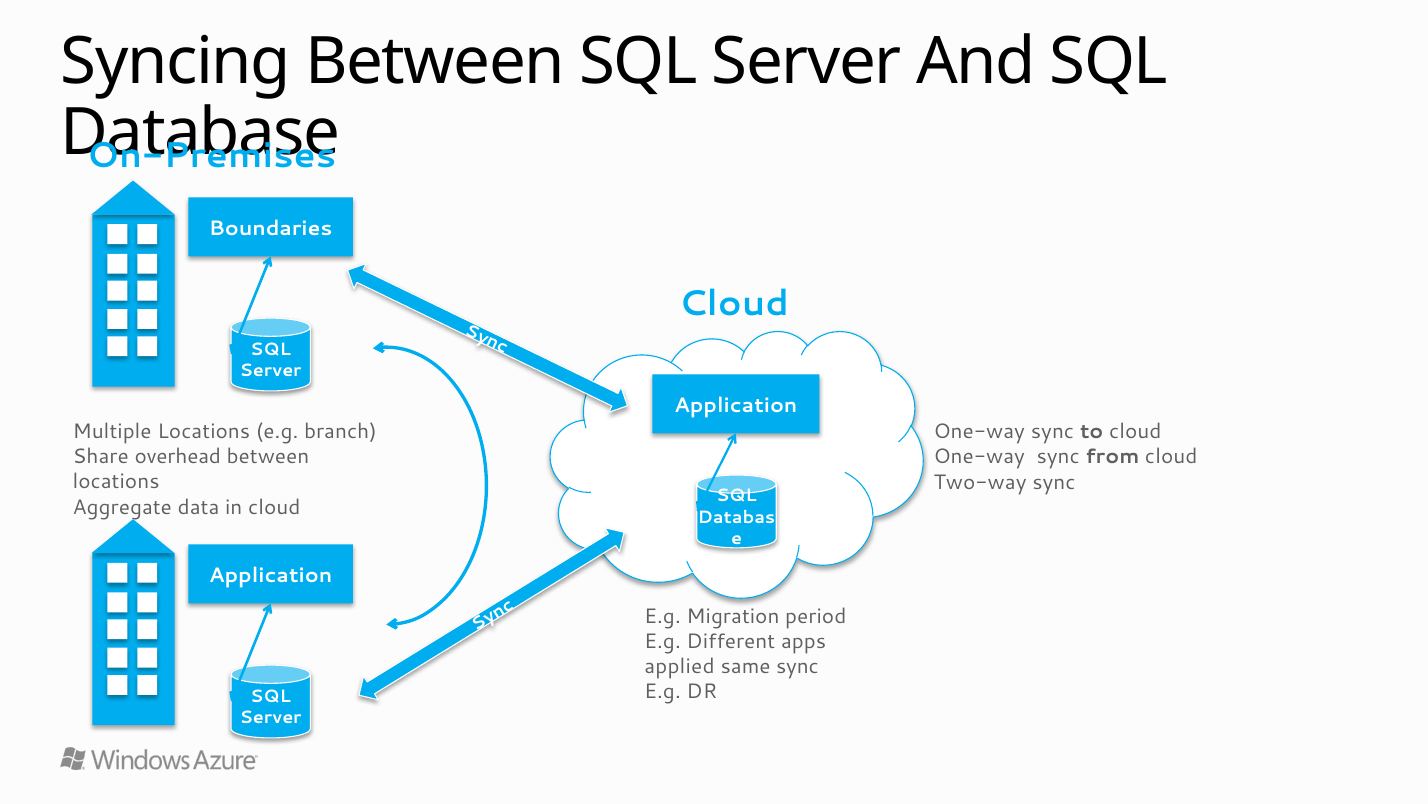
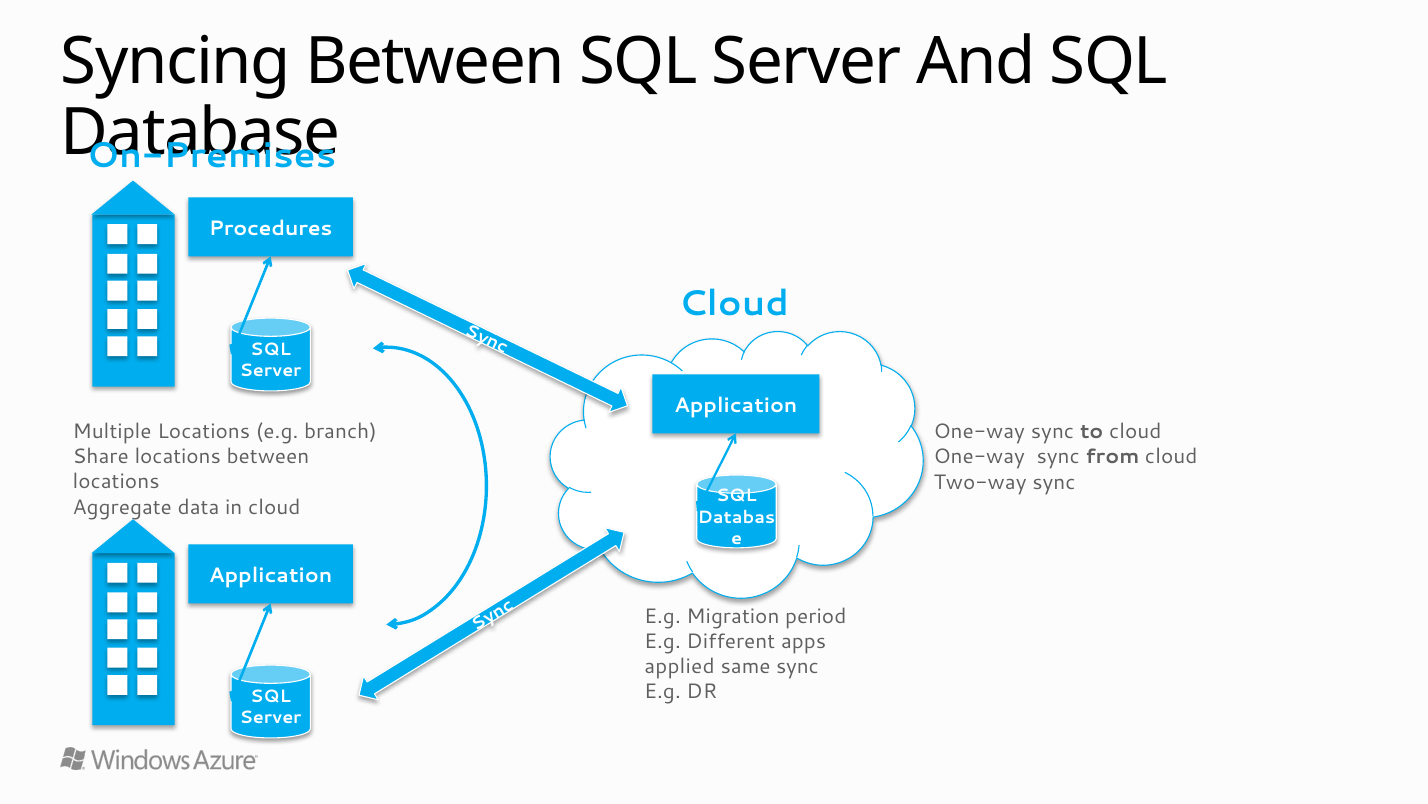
Boundaries: Boundaries -> Procedures
Share overhead: overhead -> locations
